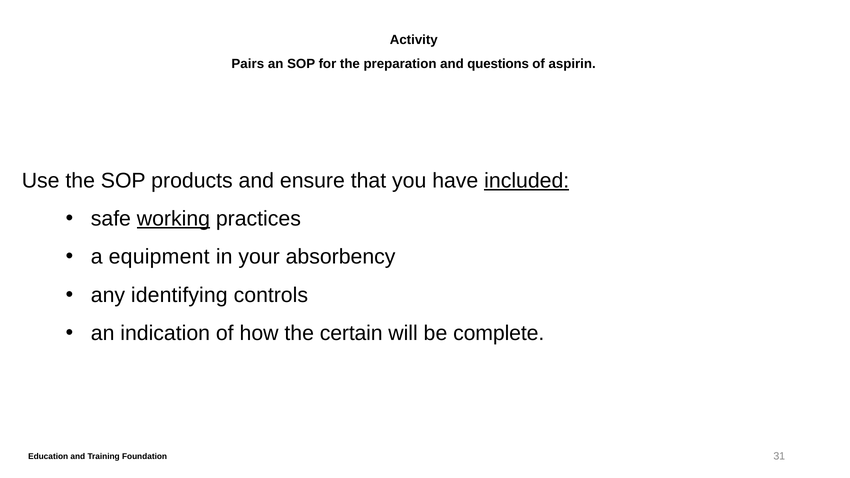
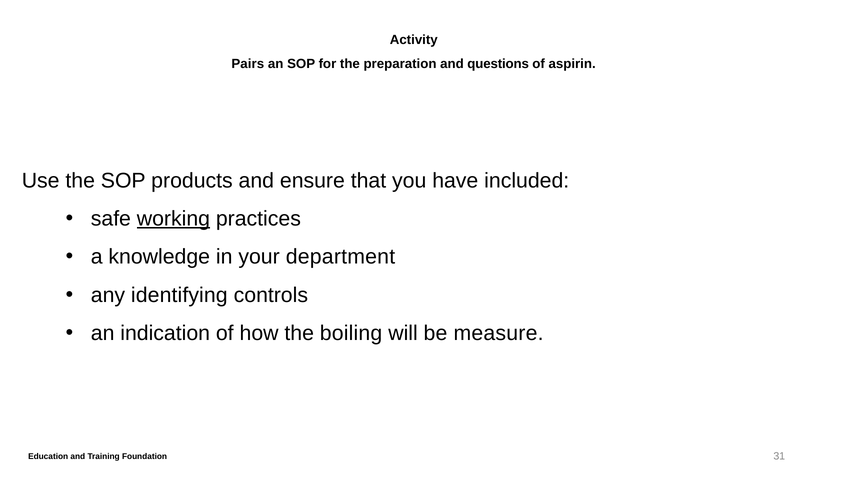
included underline: present -> none
equipment: equipment -> knowledge
absorbency: absorbency -> department
certain: certain -> boiling
complete: complete -> measure
